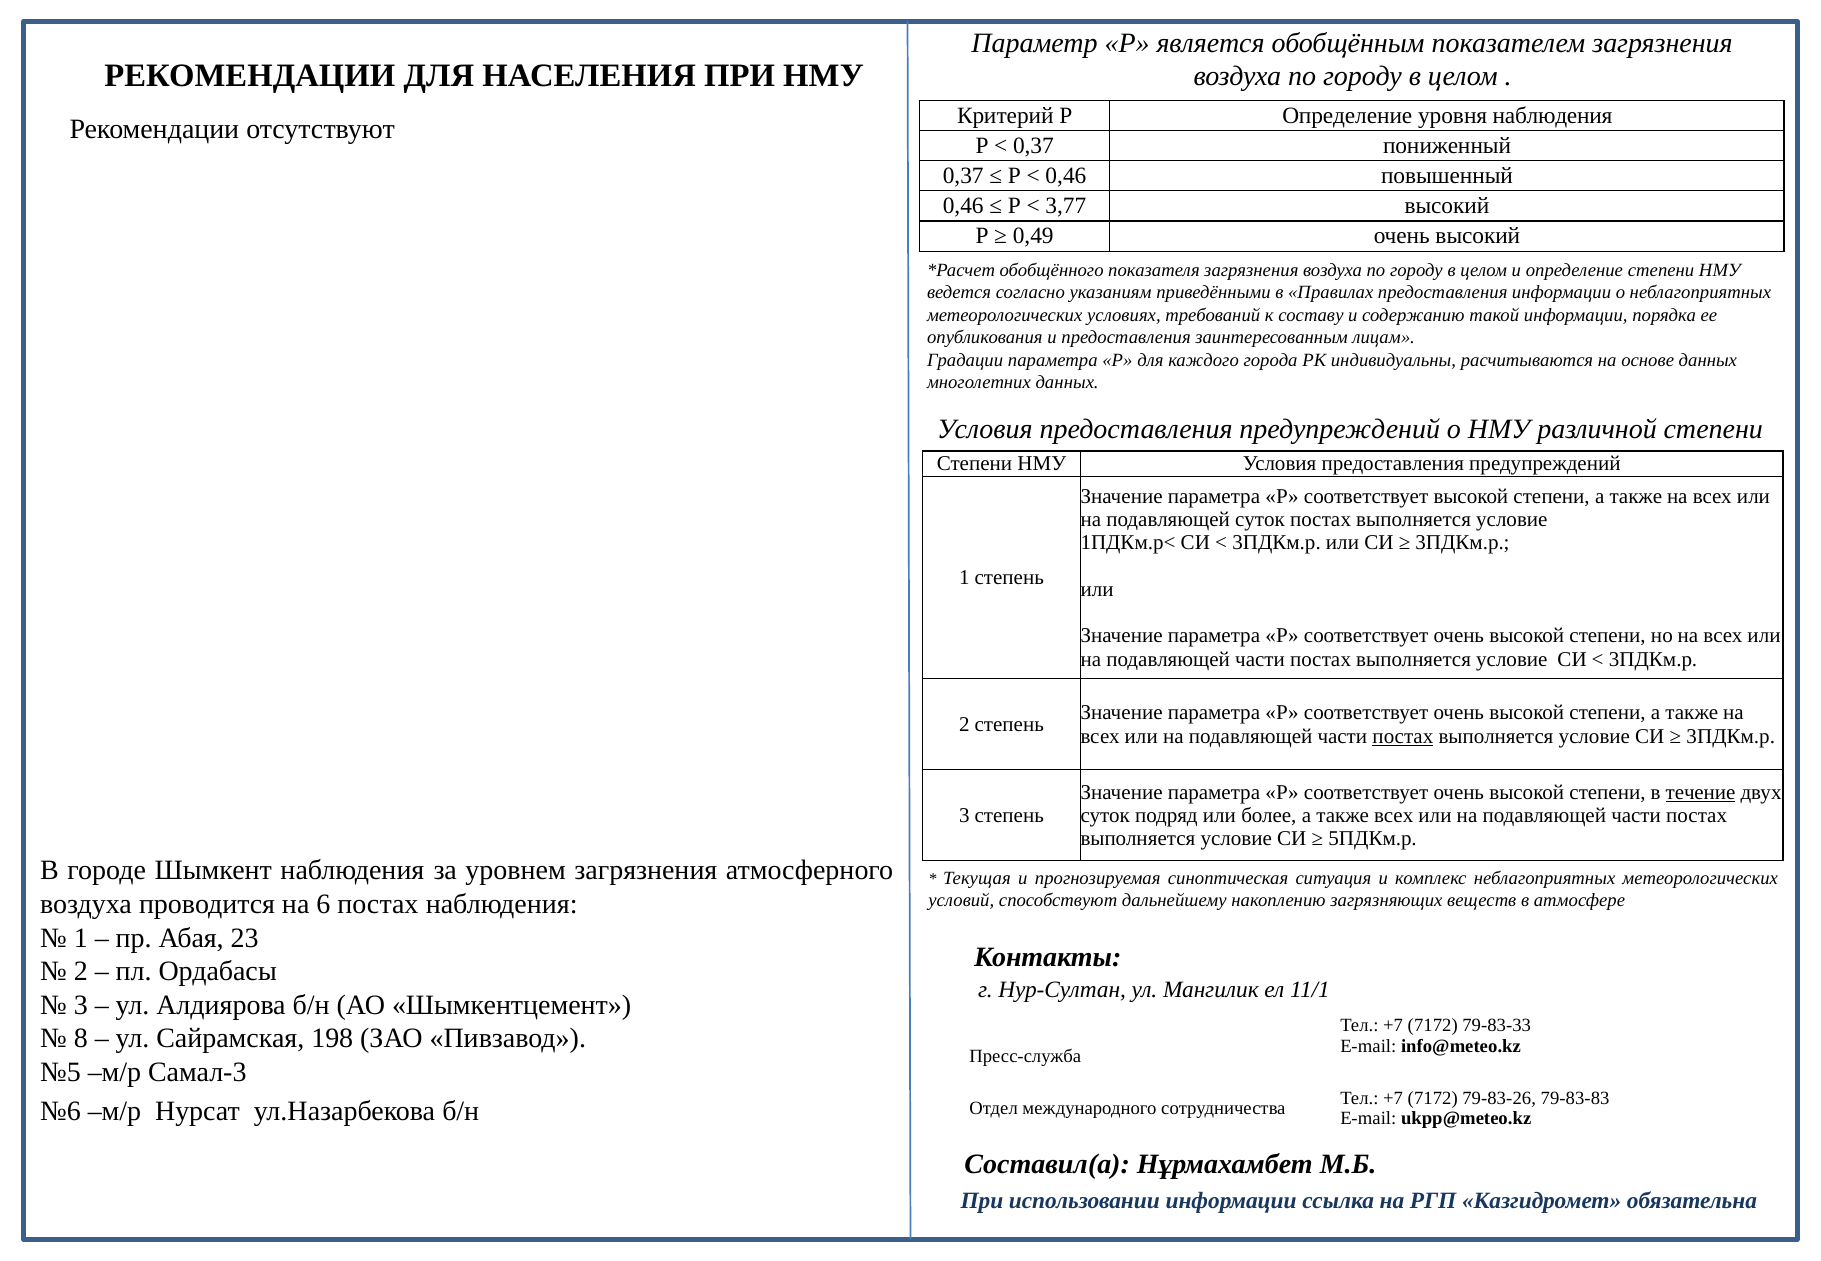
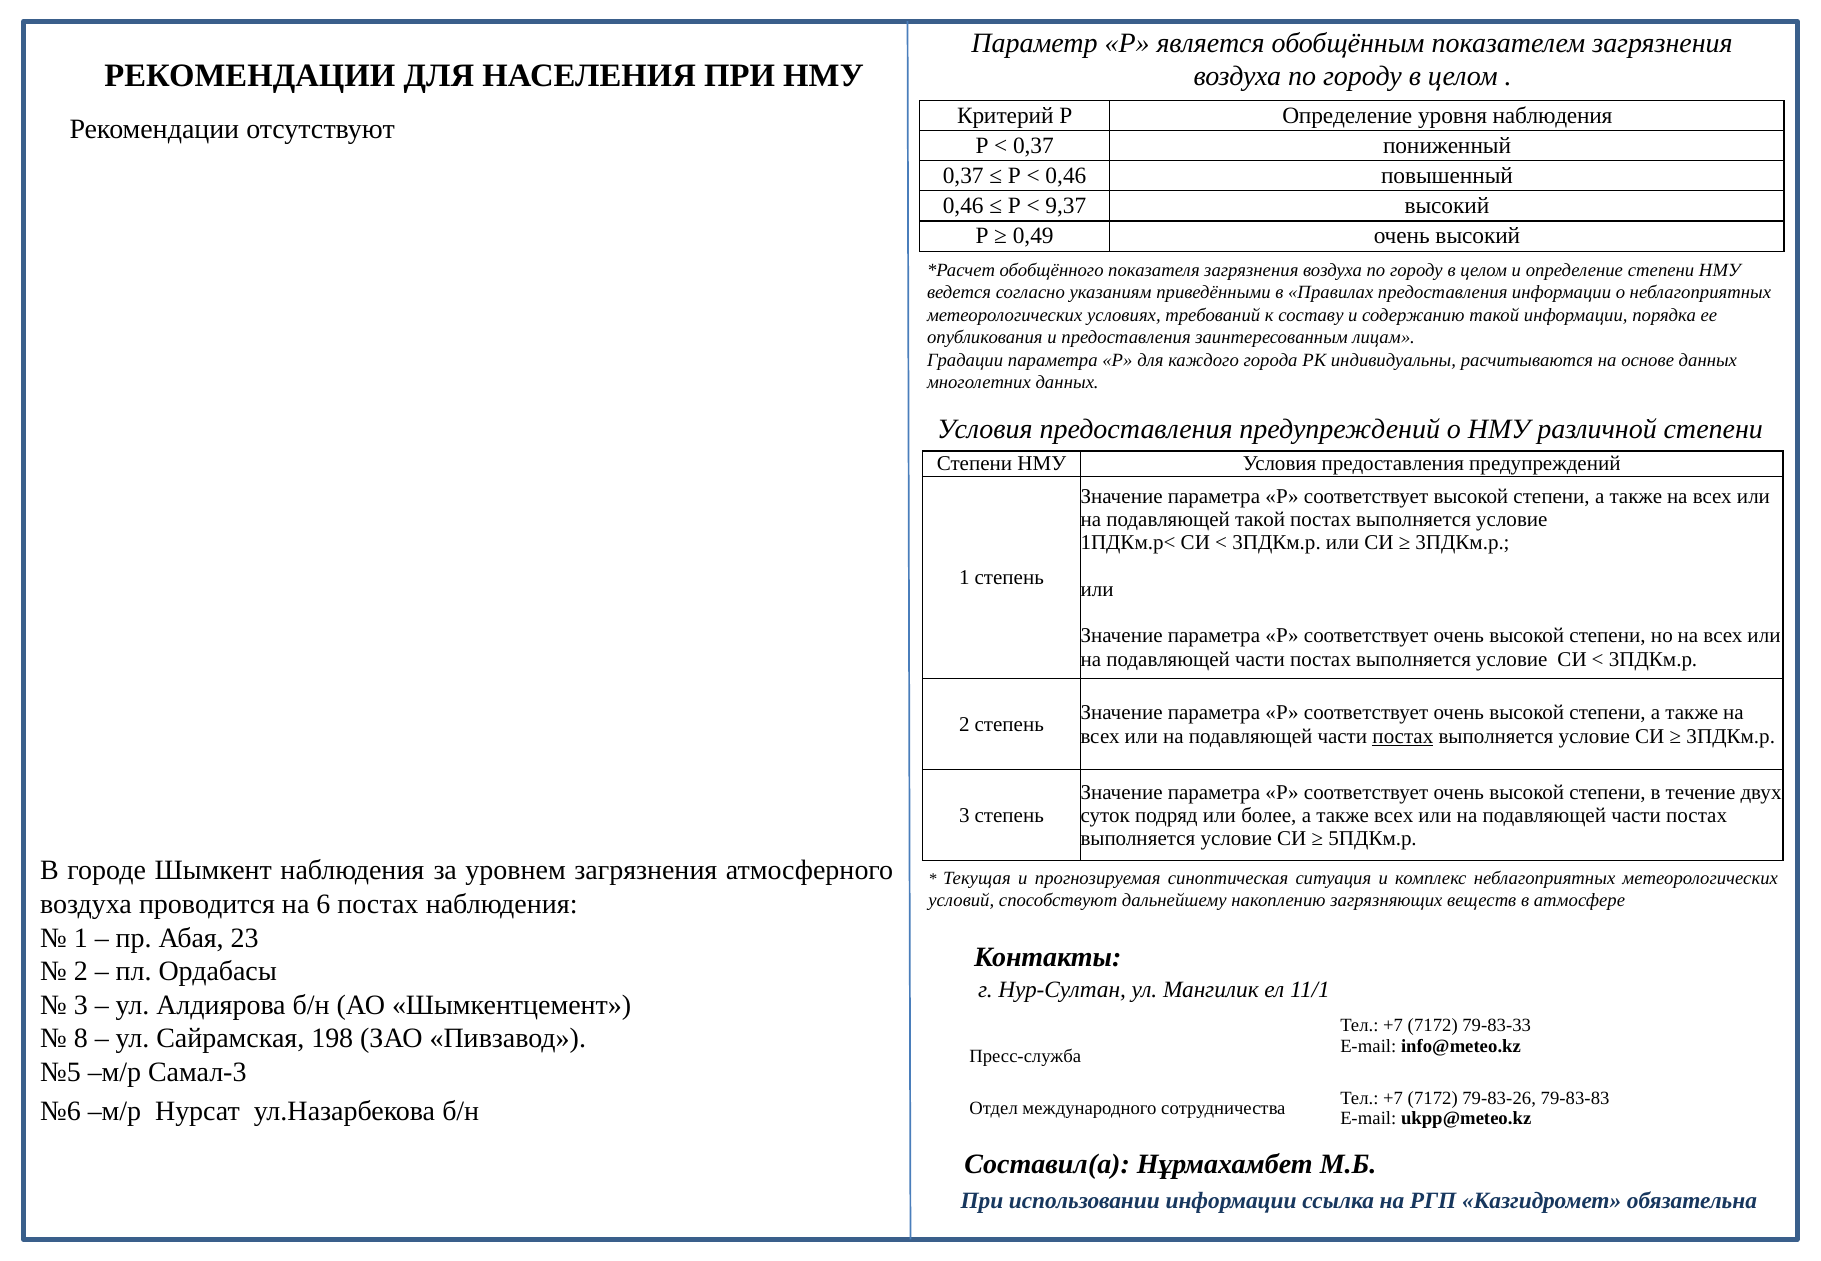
3,77: 3,77 -> 9,37
подавляющей суток: суток -> такой
течение underline: present -> none
